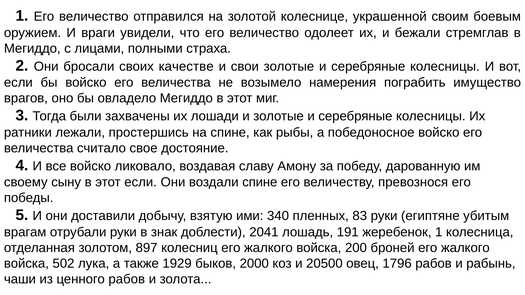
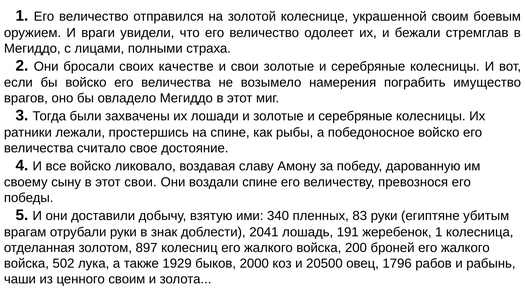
этот если: если -> свои
ценного рабов: рабов -> своим
